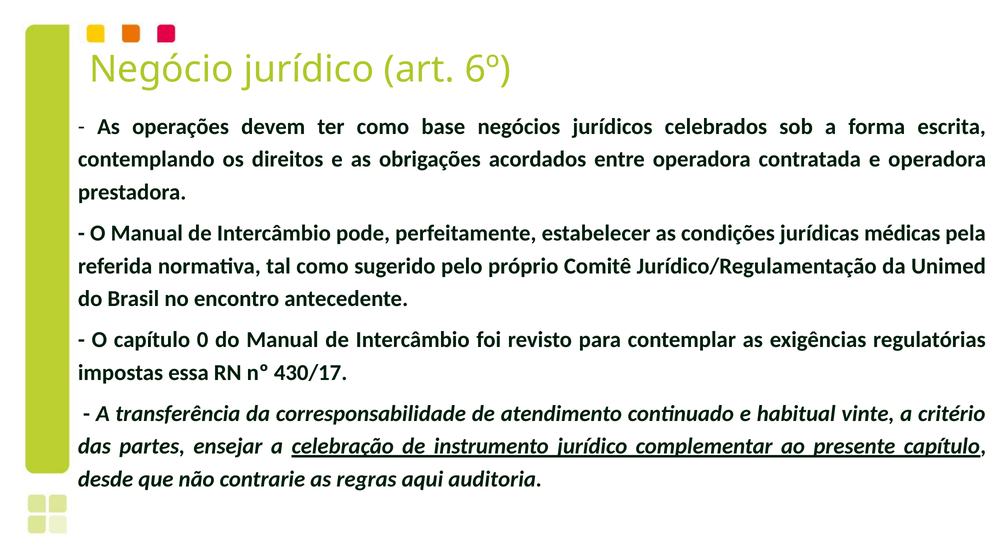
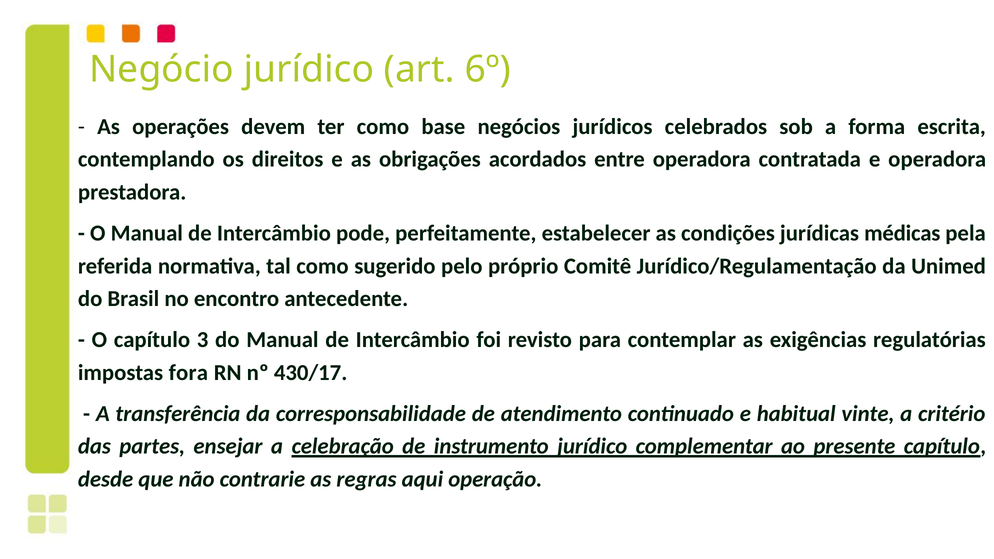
0: 0 -> 3
essa: essa -> fora
auditoria: auditoria -> operação
